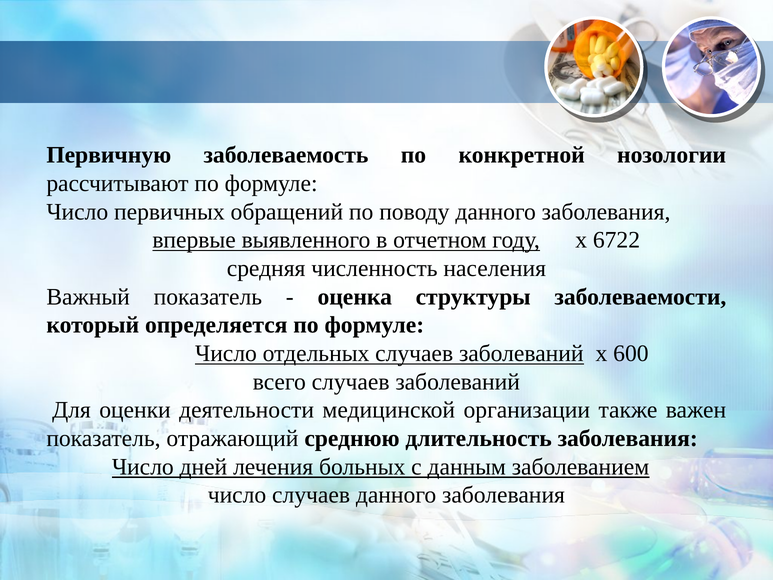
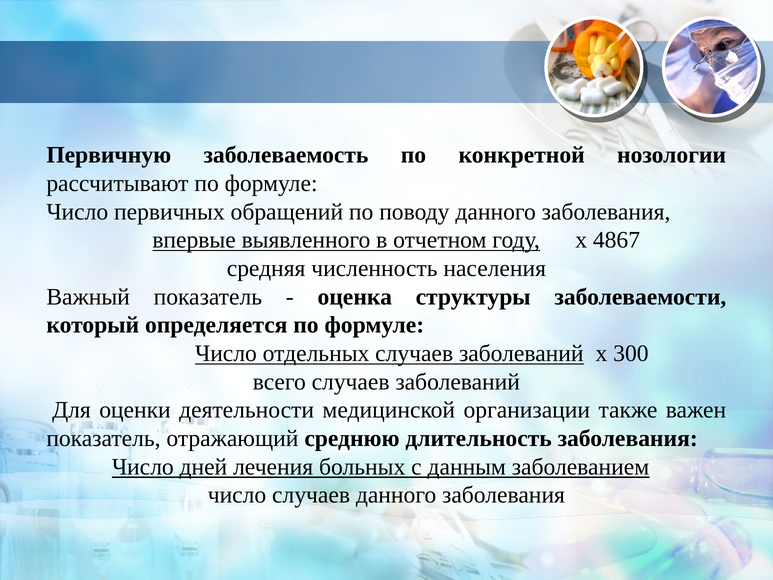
6722: 6722 -> 4867
600: 600 -> 300
